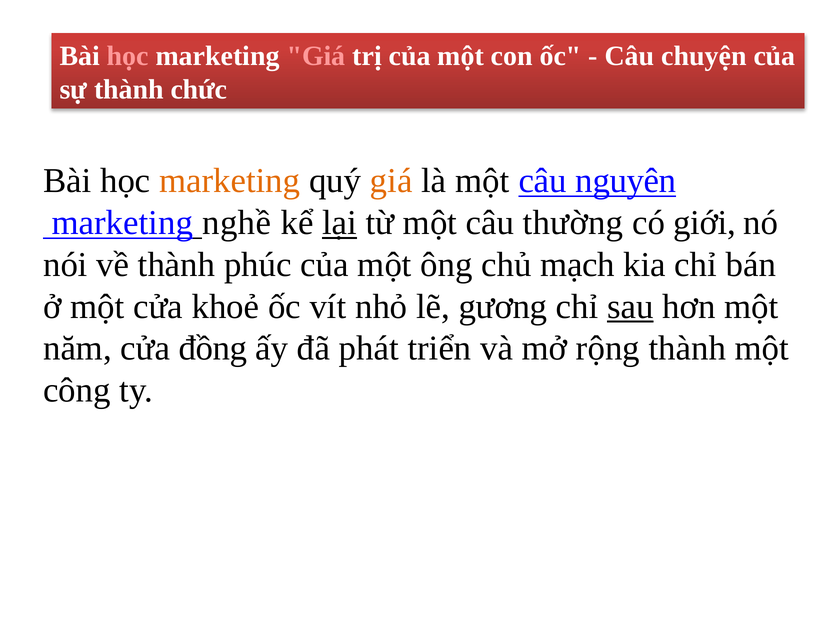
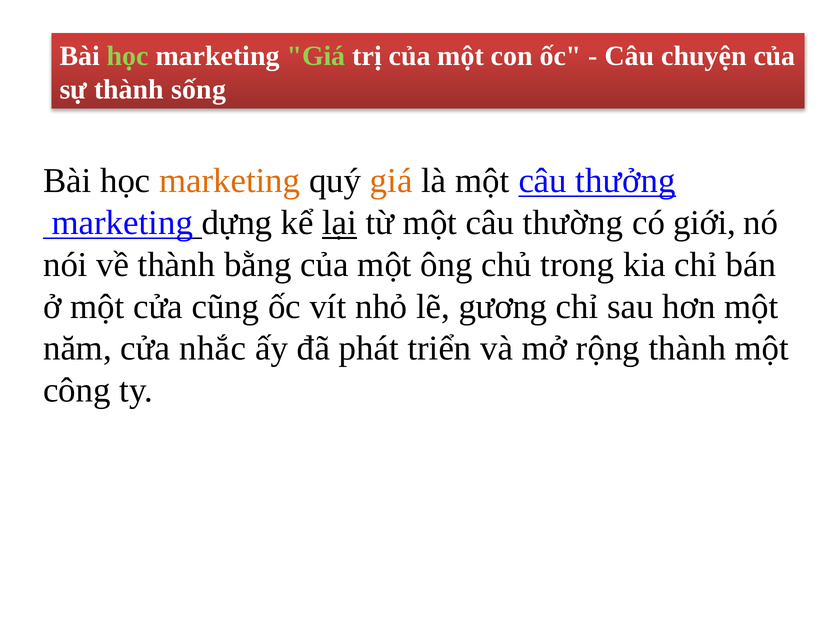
học at (128, 56) colour: pink -> light green
Giá at (316, 56) colour: pink -> light green
chức: chức -> sống
nguyên: nguyên -> thưởng
nghề: nghề -> dựng
phúc: phúc -> bằng
mạch: mạch -> trong
khoẻ: khoẻ -> cũng
sau underline: present -> none
đồng: đồng -> nhắc
